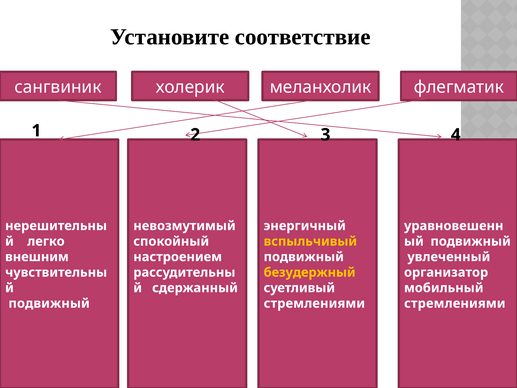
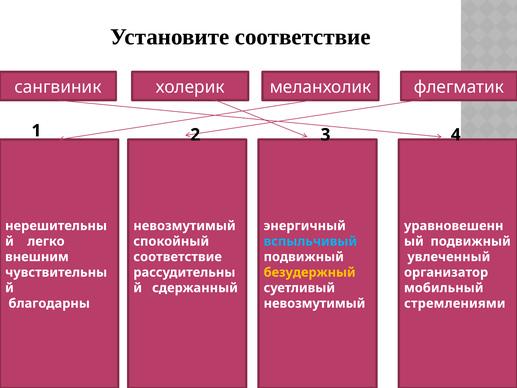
вспыльчивый colour: yellow -> light blue
настроением at (178, 257): настроением -> соответствие
подвижный at (49, 303): подвижный -> благодарны
стремлениями at (314, 303): стремлениями -> невозмутимый
